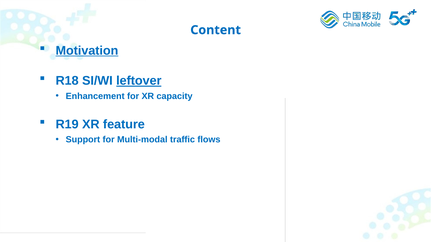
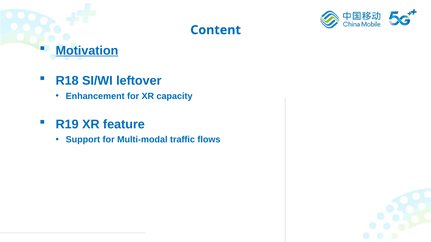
leftover underline: present -> none
